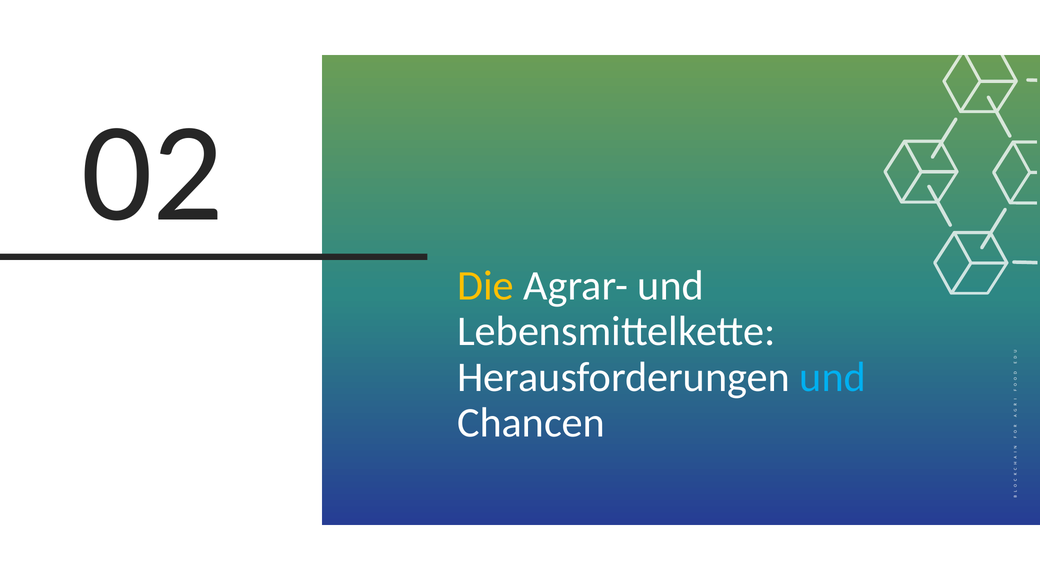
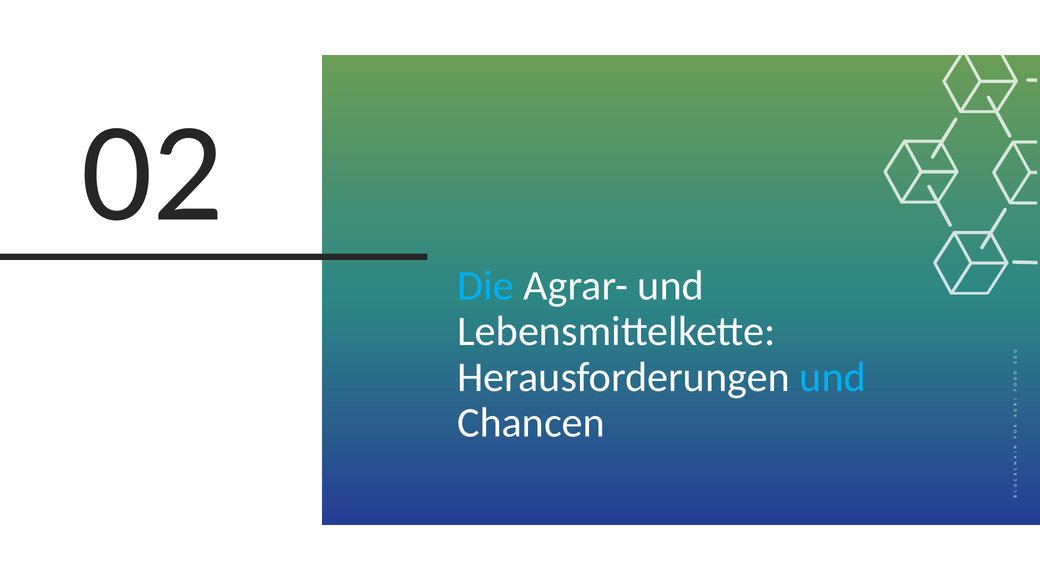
Die colour: yellow -> light blue
